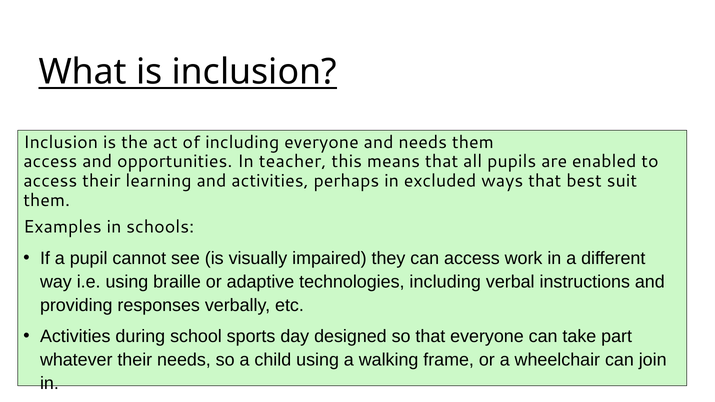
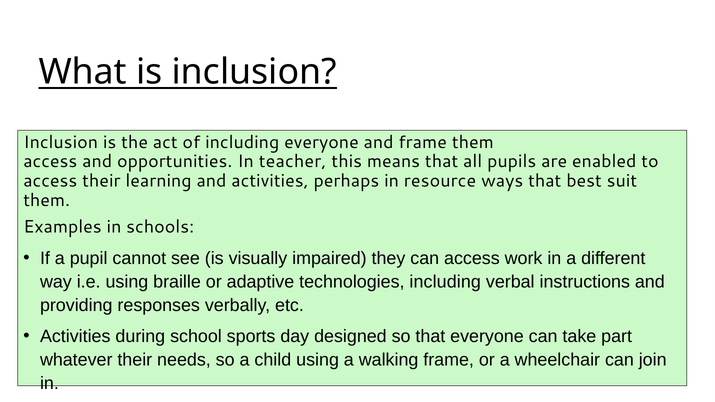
and needs: needs -> frame
excluded: excluded -> resource
